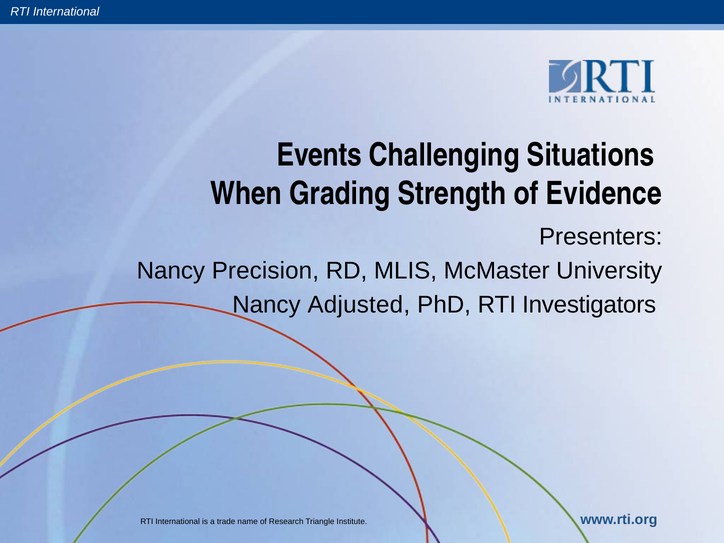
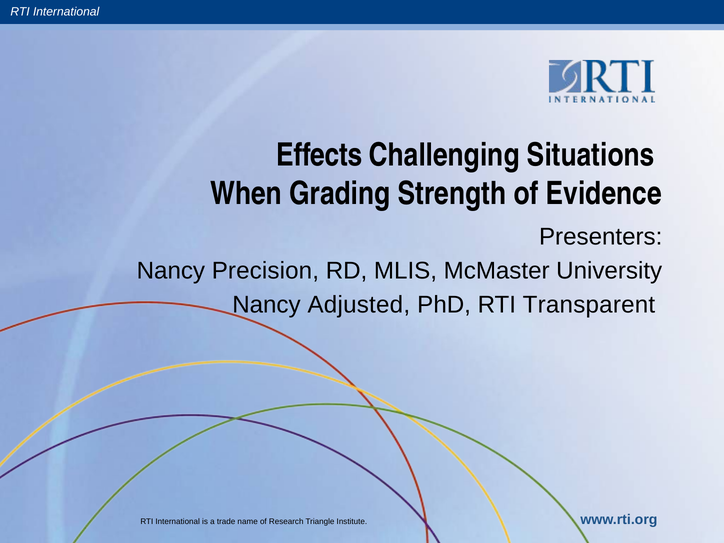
Events: Events -> Effects
Investigators: Investigators -> Transparent
